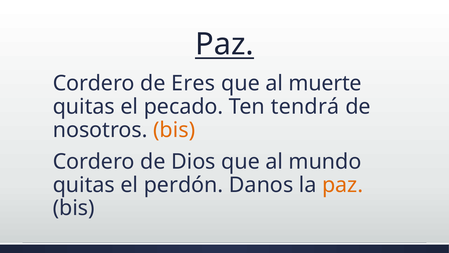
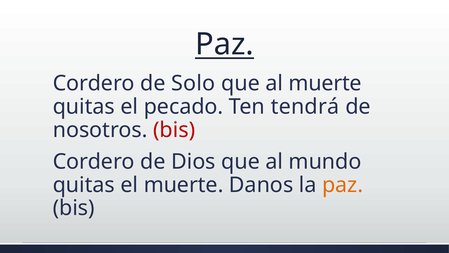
Eres: Eres -> Solo
bis at (174, 130) colour: orange -> red
el perdón: perdón -> muerte
